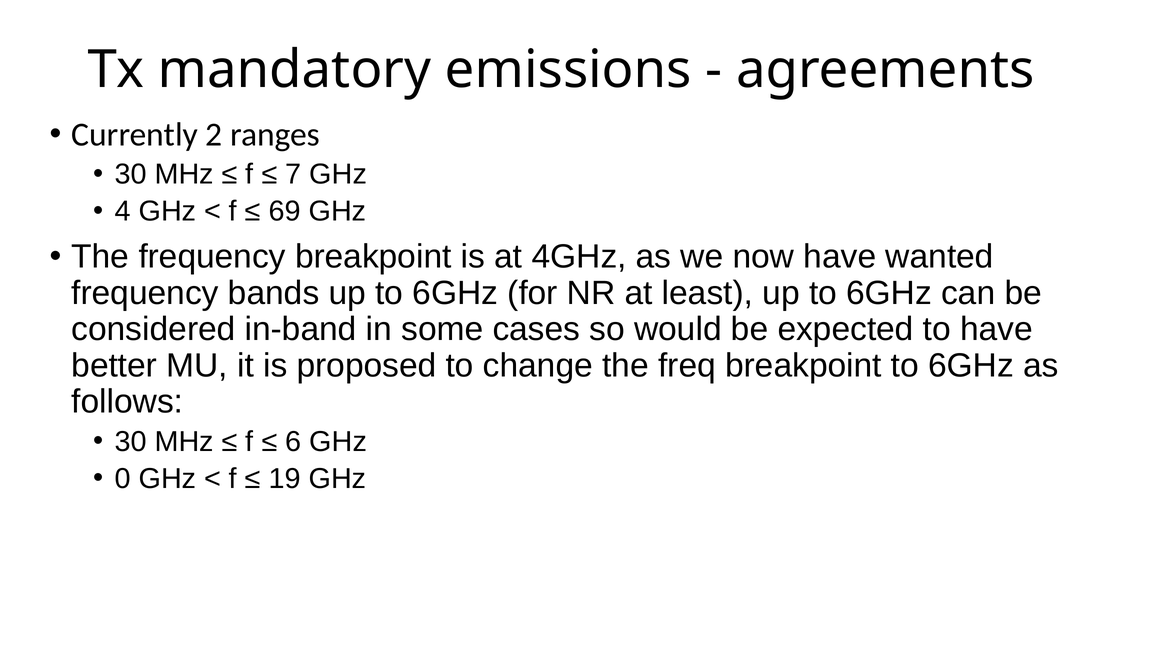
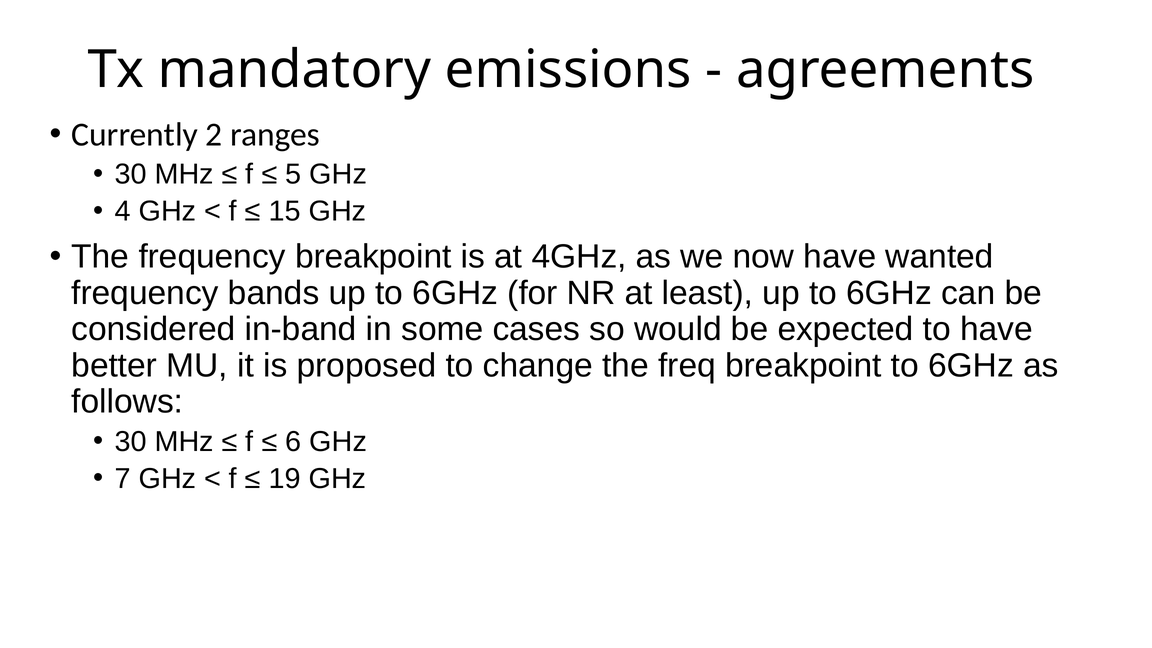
7: 7 -> 5
69: 69 -> 15
0: 0 -> 7
